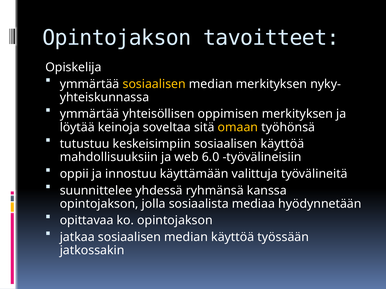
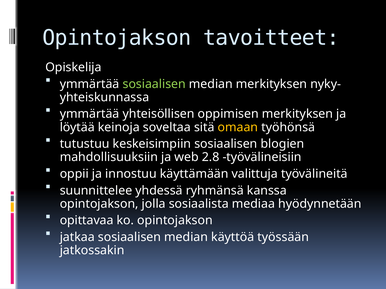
sosiaalisen at (154, 84) colour: yellow -> light green
sosiaalisen käyttöä: käyttöä -> blogien
6.0: 6.0 -> 2.8
